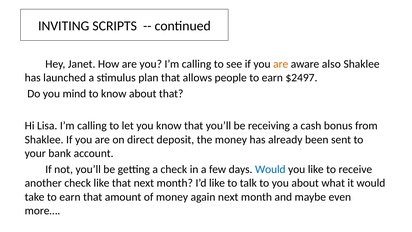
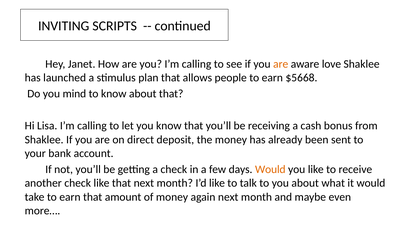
also: also -> love
$2497: $2497 -> $5668
Would at (270, 169) colour: blue -> orange
